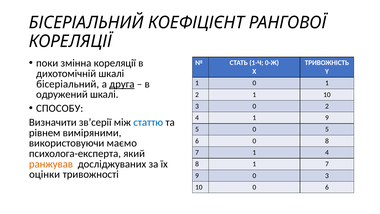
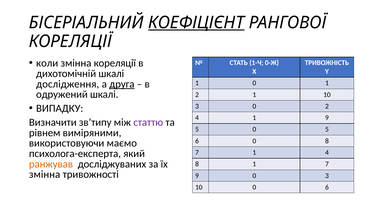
КОЕФІЦІЄНТ underline: none -> present
поки: поки -> коли
бісеріальний at (68, 84): бісеріальний -> дослідження
СПОСОБУ: СПОСОБУ -> ВИПАДКУ
зв’серії: зв’серії -> зв’типу
статтю colour: blue -> purple
оцінки at (45, 174): оцінки -> змінна
